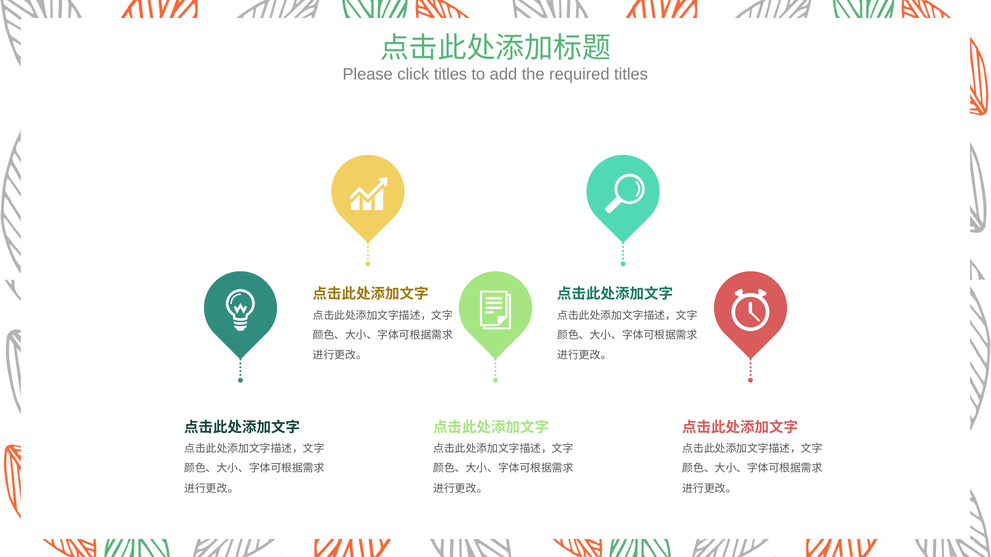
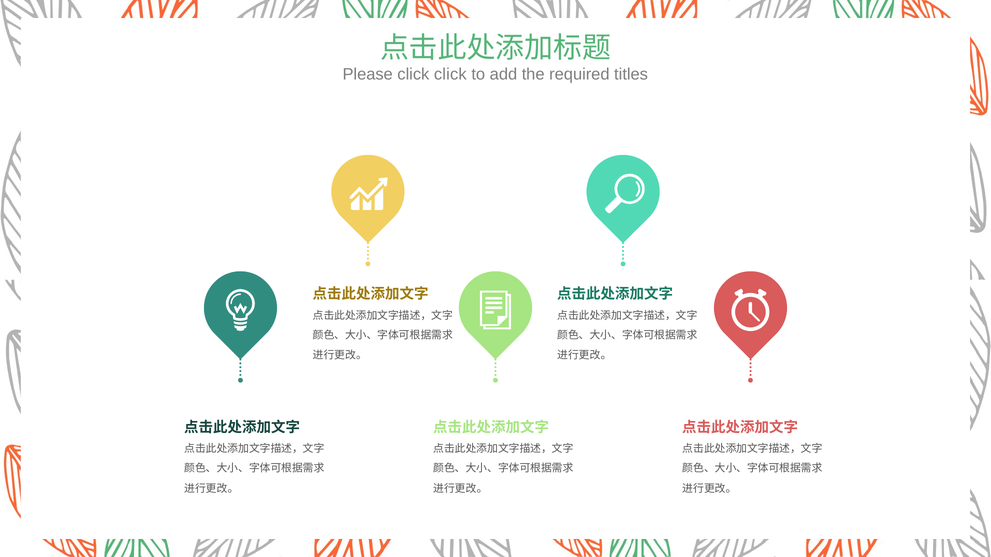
click titles: titles -> click
